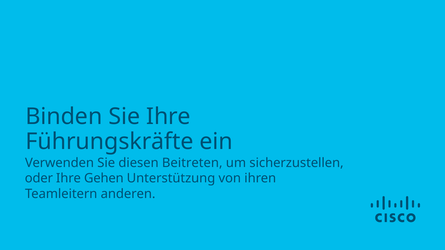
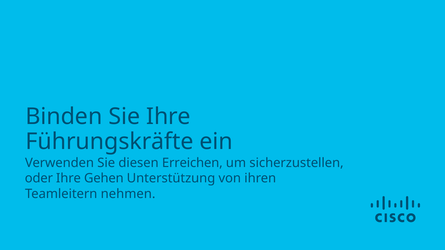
Beitreten: Beitreten -> Erreichen
anderen: anderen -> nehmen
